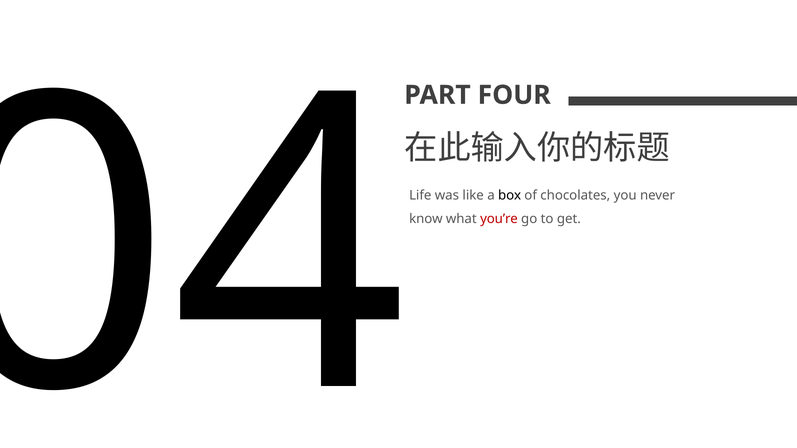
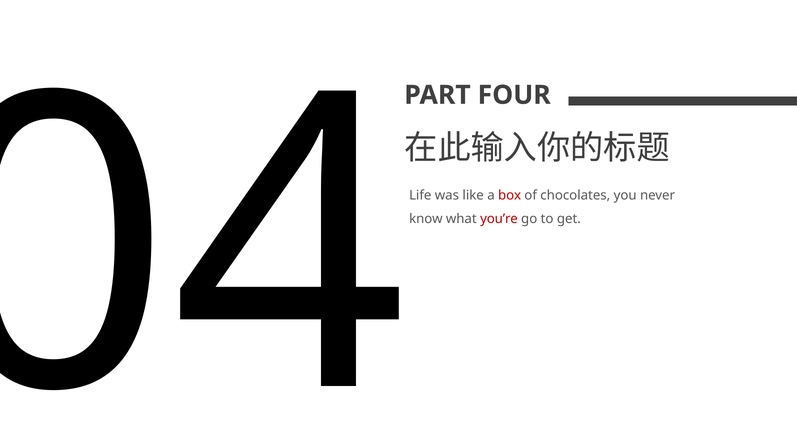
box colour: black -> red
